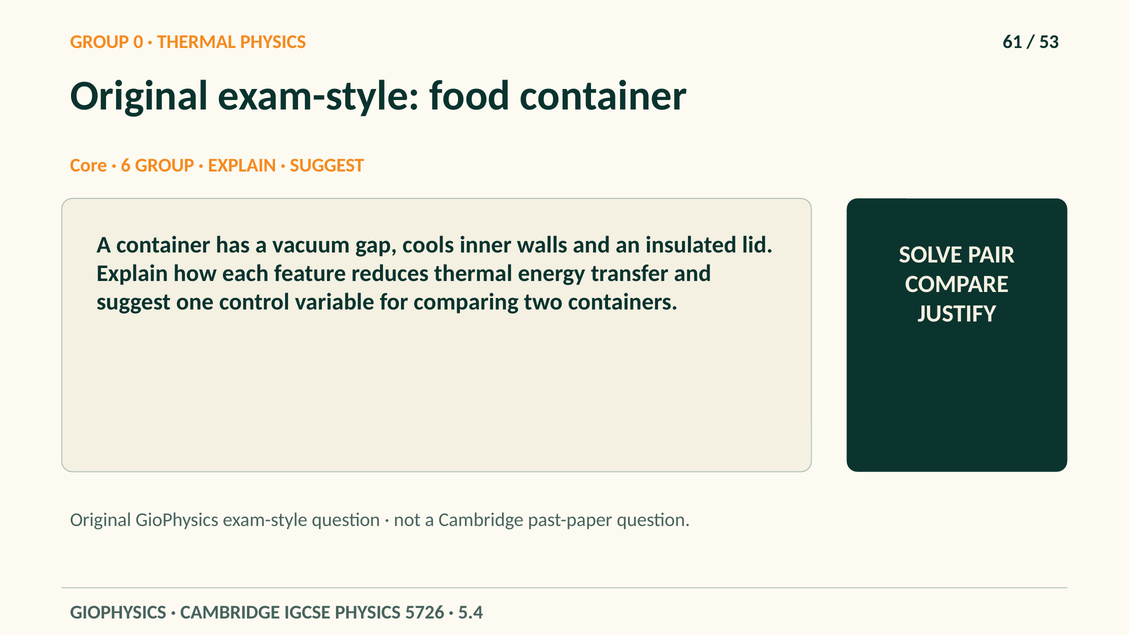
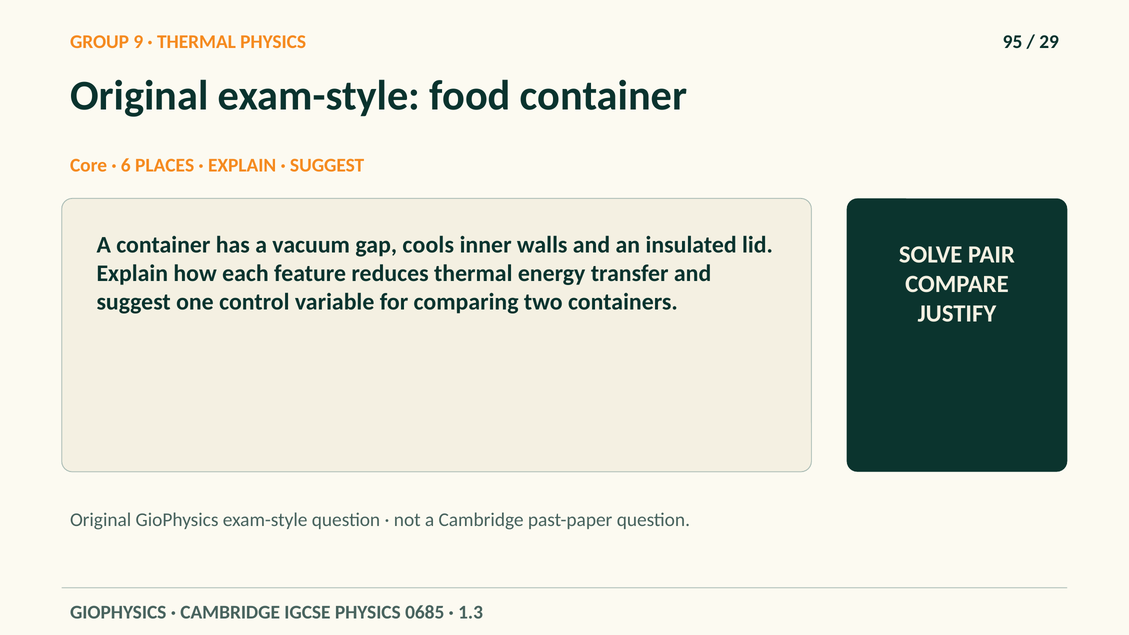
0: 0 -> 9
61: 61 -> 95
53: 53 -> 29
6 GROUP: GROUP -> PLACES
5726: 5726 -> 0685
5.4: 5.4 -> 1.3
